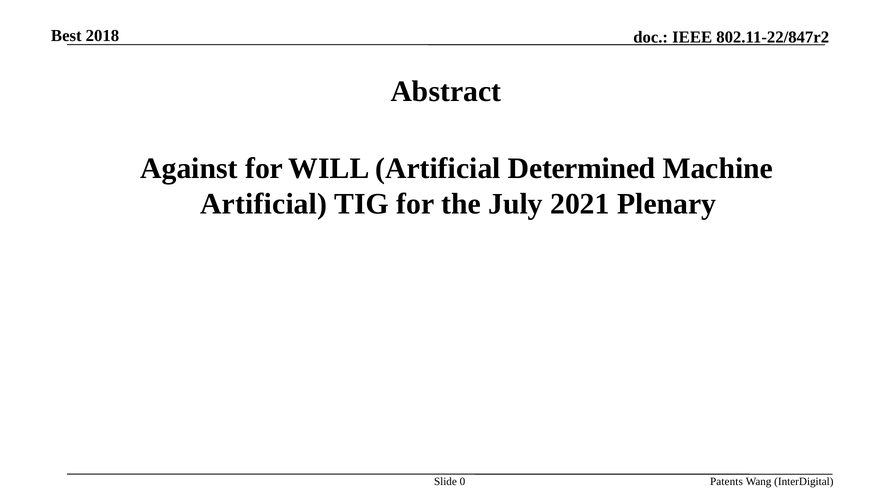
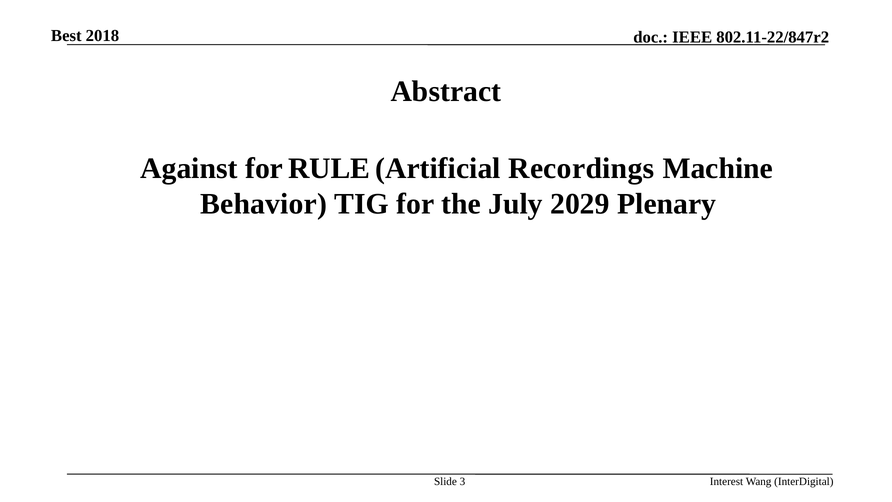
WILL: WILL -> RULE
Determined: Determined -> Recordings
Artificial at (264, 204): Artificial -> Behavior
2021: 2021 -> 2029
0: 0 -> 3
Patents: Patents -> Interest
